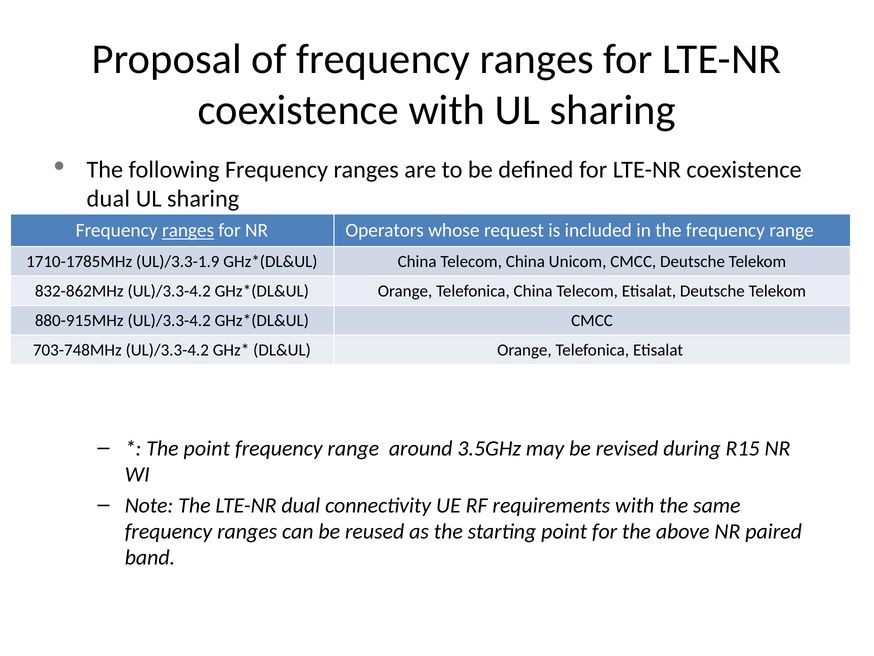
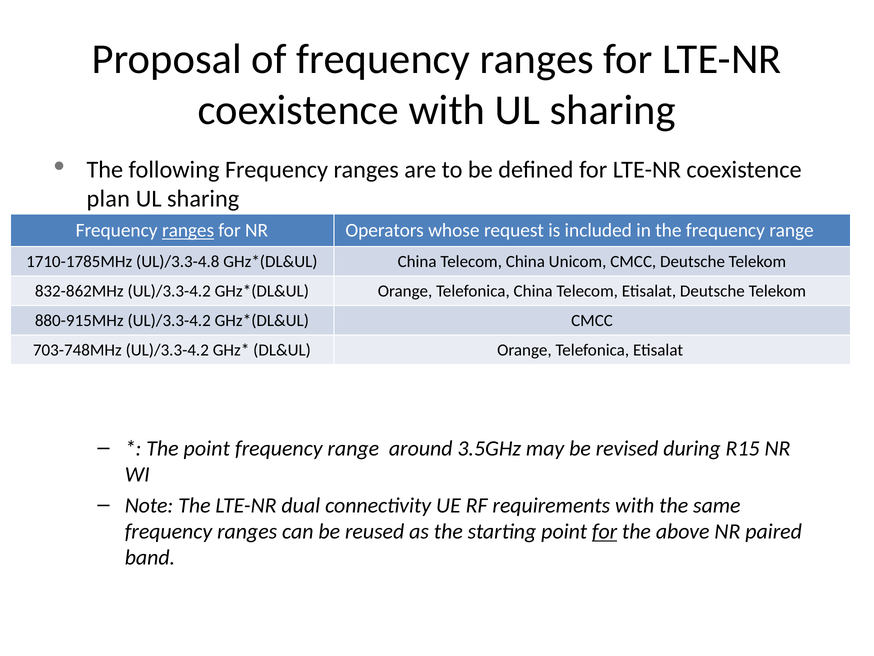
dual at (108, 199): dual -> plan
UL)/3.3-1.9: UL)/3.3-1.9 -> UL)/3.3-4.8
for at (605, 531) underline: none -> present
